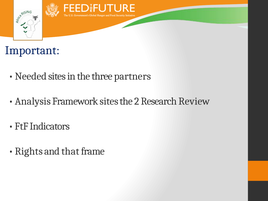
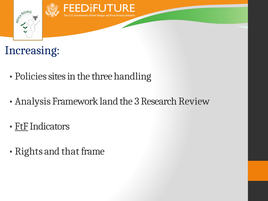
Important: Important -> Increasing
Needed: Needed -> Policies
partners: partners -> handling
Framework sites: sites -> land
2: 2 -> 3
FtF underline: none -> present
